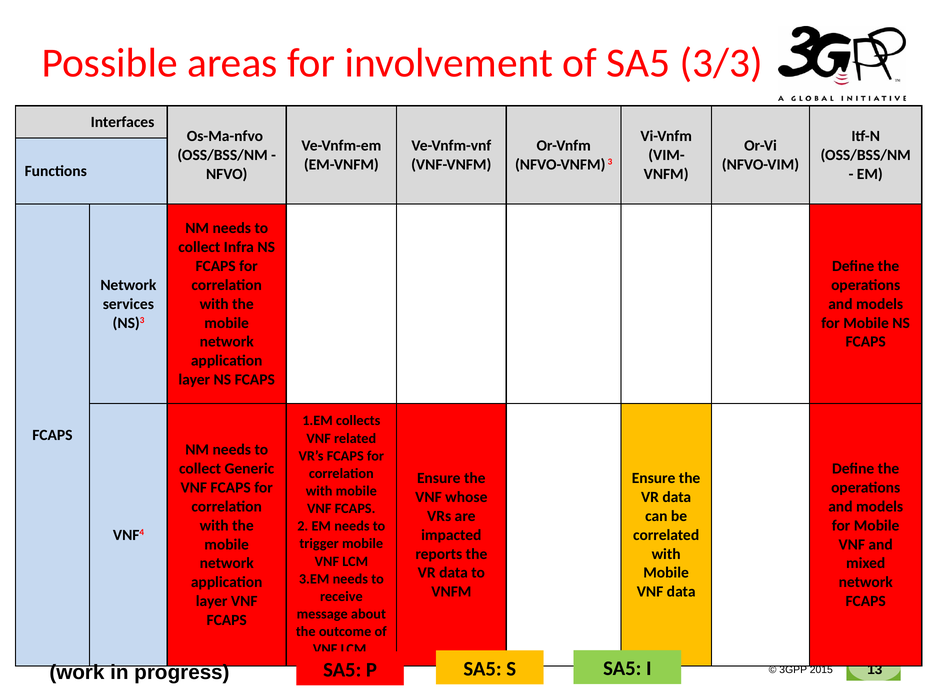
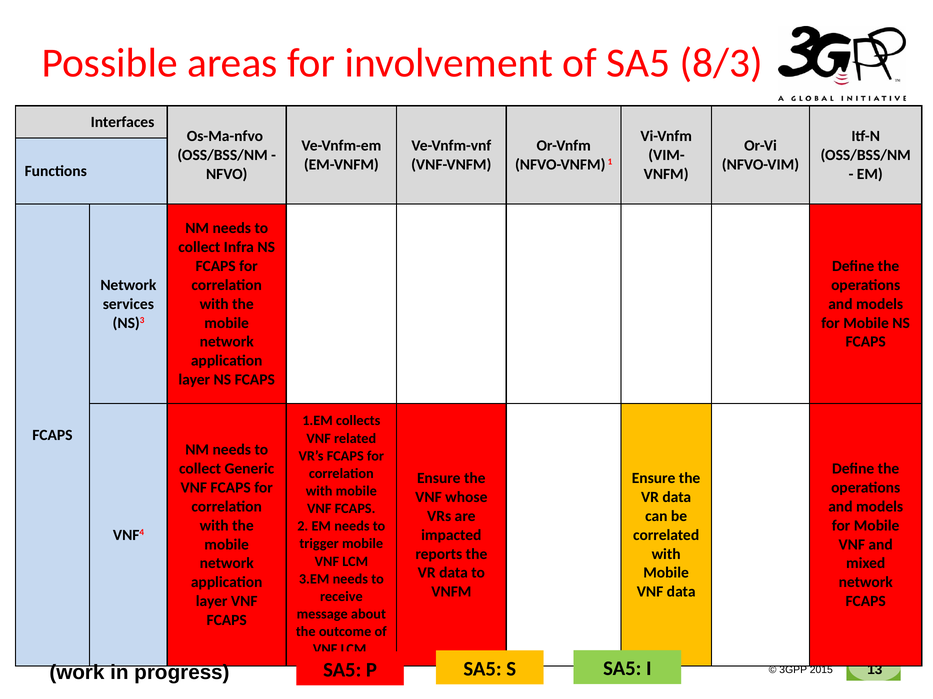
3/3: 3/3 -> 8/3
3: 3 -> 1
